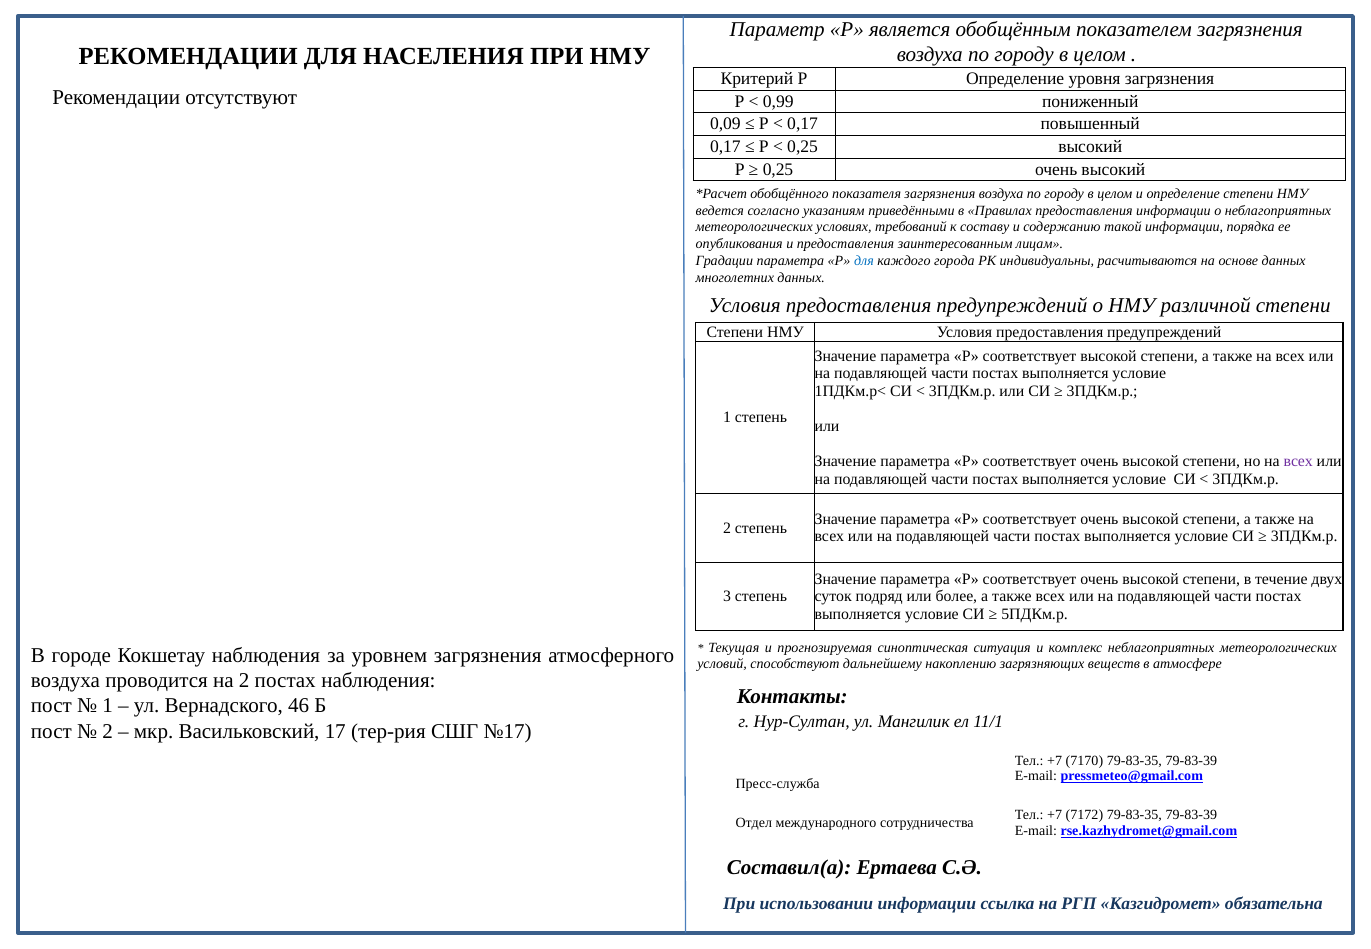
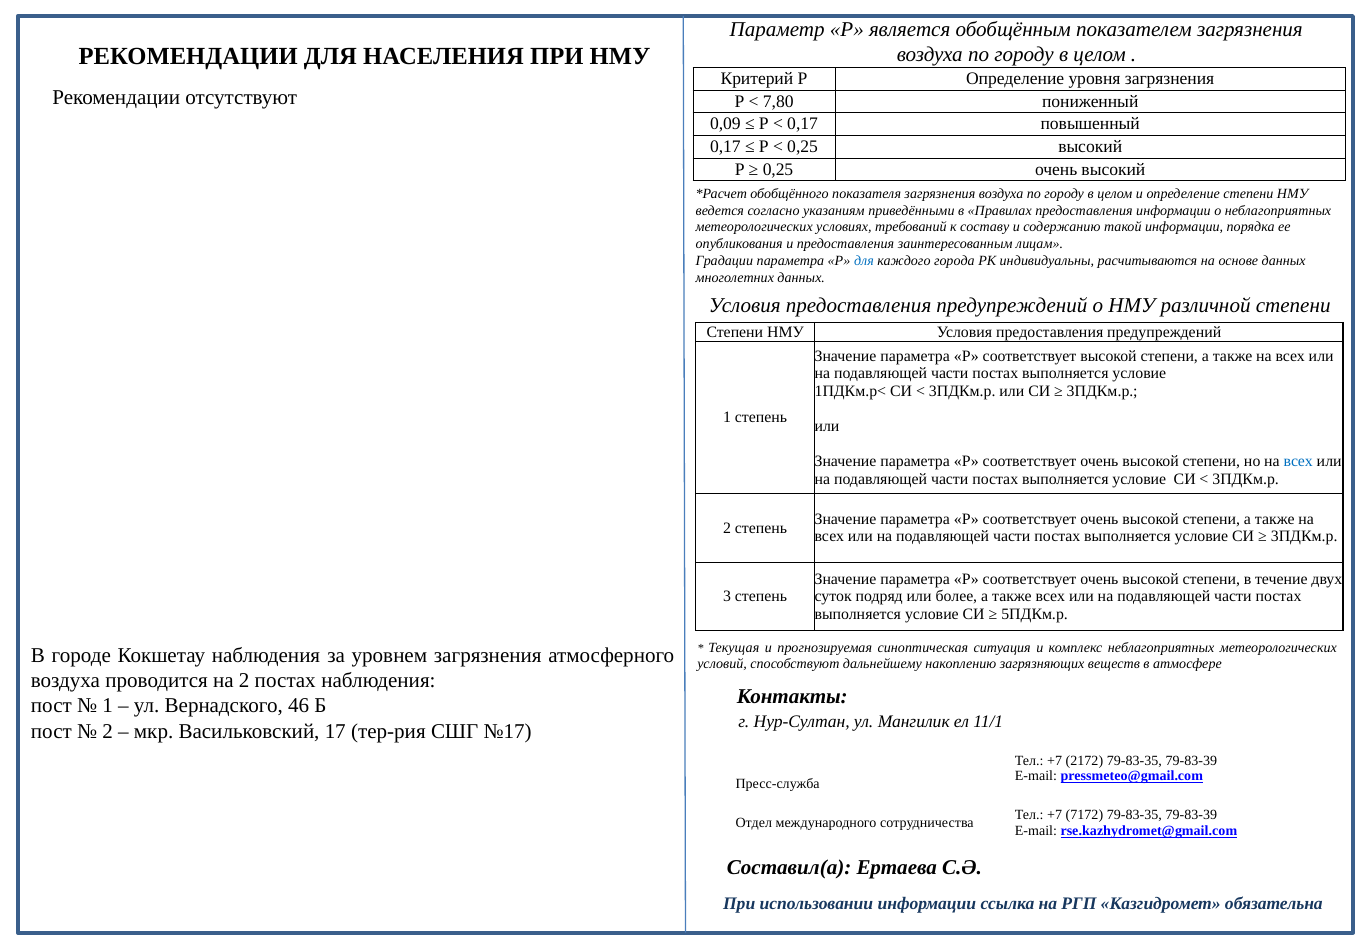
0,99: 0,99 -> 7,80
всех at (1298, 461) colour: purple -> blue
7170: 7170 -> 2172
